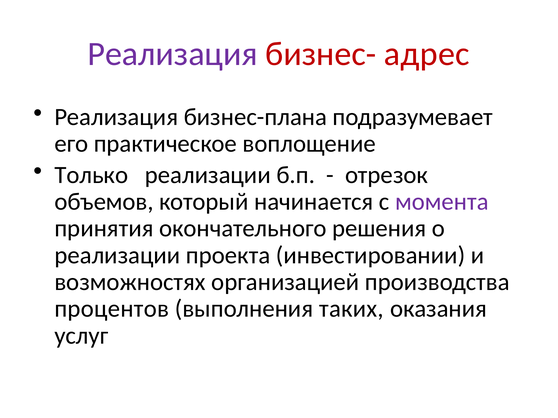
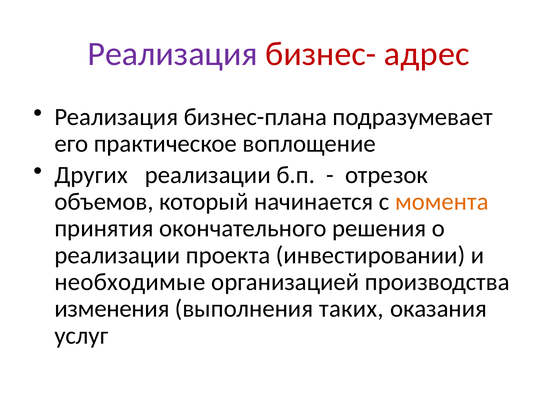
Только: Только -> Других
момента colour: purple -> orange
возможностях: возможностях -> необходимые
процентов: процентов -> изменения
